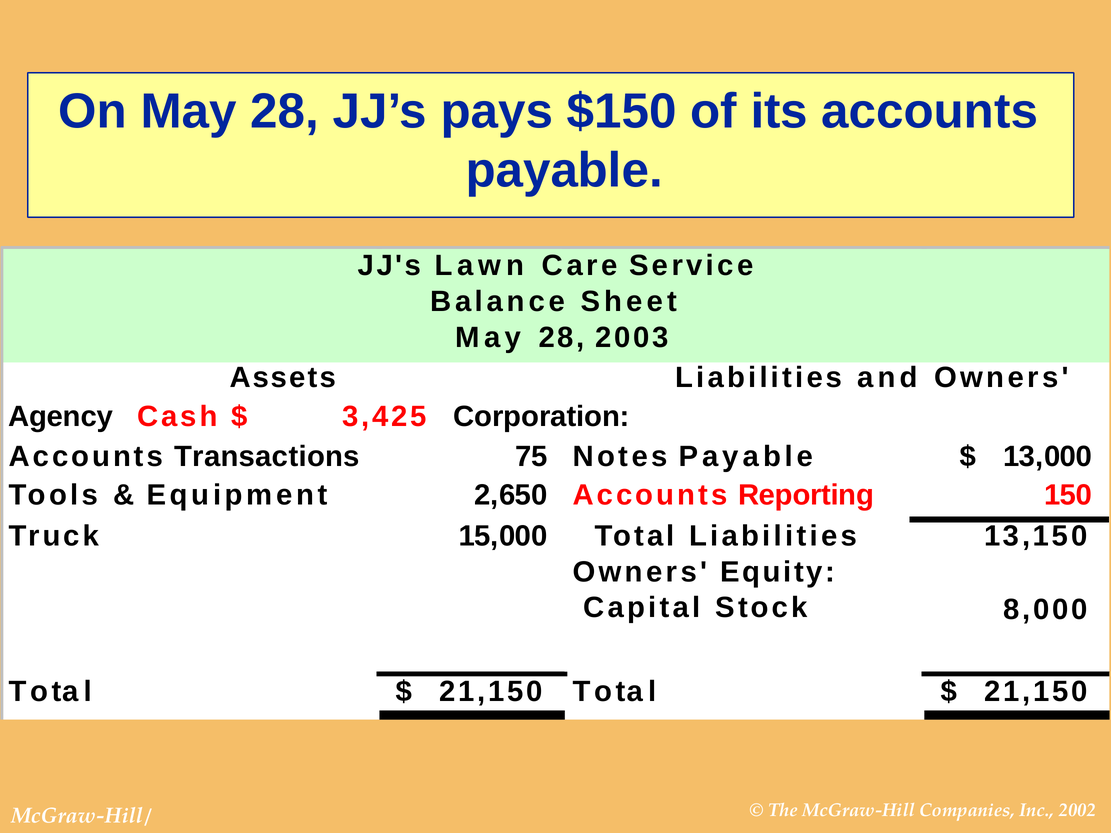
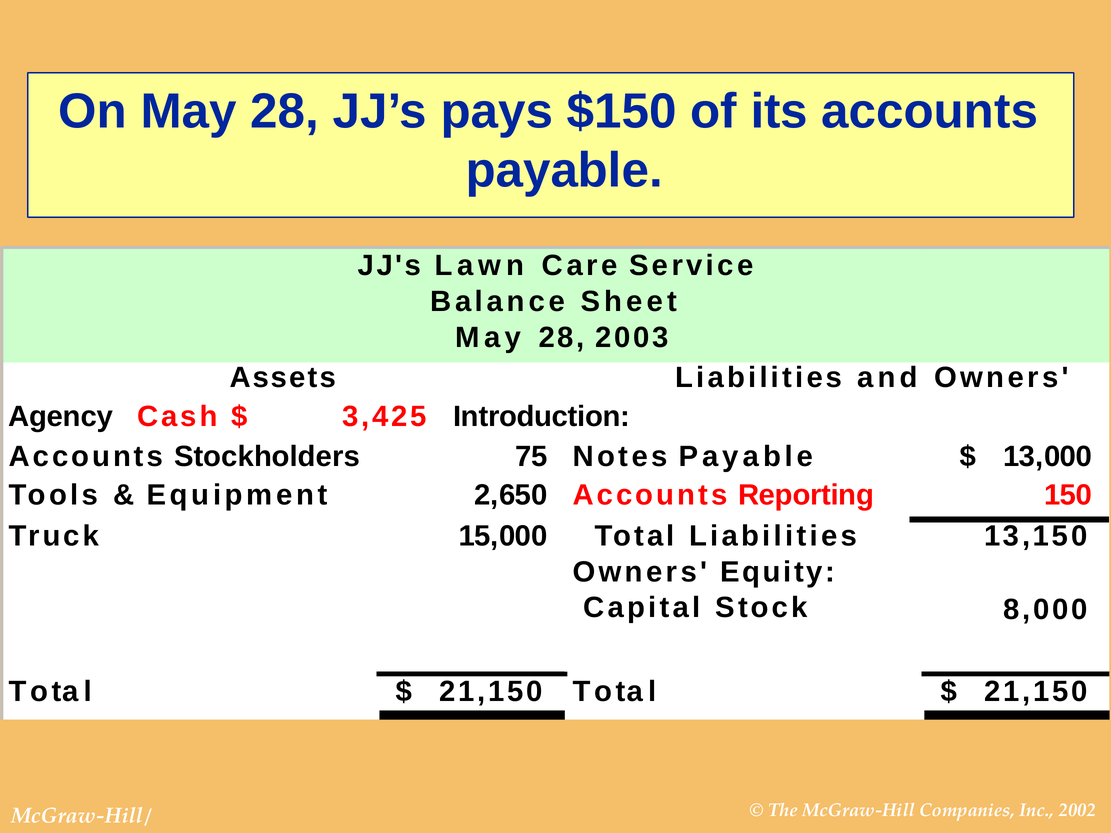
Corporation: Corporation -> Introduction
Transactions: Transactions -> Stockholders
